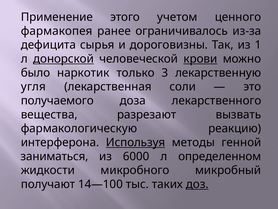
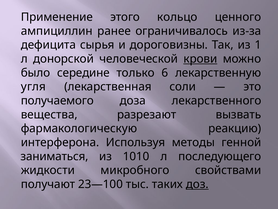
учетом: учетом -> кольцо
фармакопея: фармакопея -> ампициллин
донорской underline: present -> none
наркотик: наркотик -> середине
3: 3 -> 6
Используя underline: present -> none
6000: 6000 -> 1010
определенном: определенном -> последующего
микробный: микробный -> свойствами
14—100: 14—100 -> 23—100
